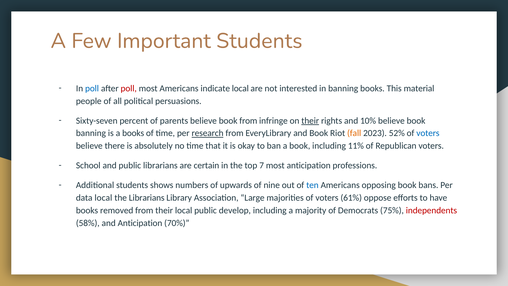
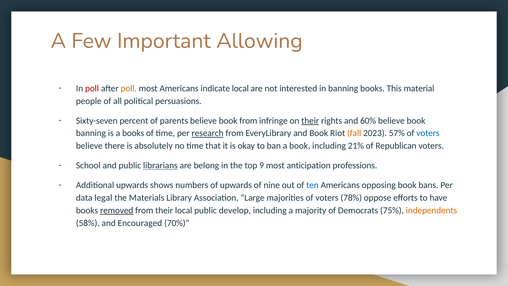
Important Students: Students -> Allowing
poll at (92, 88) colour: blue -> red
poll at (129, 88) colour: red -> orange
10%: 10% -> 60%
52%: 52% -> 57%
11%: 11% -> 21%
librarians at (160, 165) underline: none -> present
certain: certain -> belong
7: 7 -> 9
Additional students: students -> upwards
data local: local -> legal
the Librarians: Librarians -> Materials
61%: 61% -> 78%
removed underline: none -> present
independents colour: red -> orange
and Anticipation: Anticipation -> Encouraged
